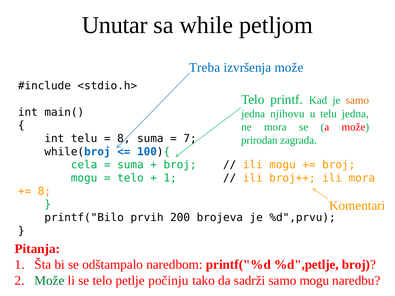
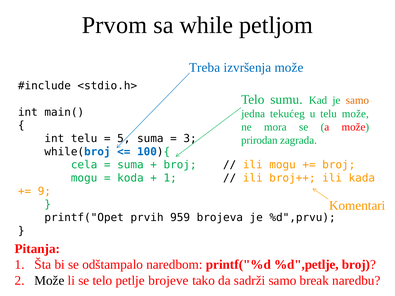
Unutar: Unutar -> Prvom
printf: printf -> sumu
njihovu: njihovu -> tekućeg
telu jedna: jedna -> može
8 at (124, 139): 8 -> 5
7: 7 -> 3
telo at (130, 178): telo -> koda
ili mora: mora -> kada
8 at (44, 191): 8 -> 9
printf("Bilo: printf("Bilo -> printf("Opet
200: 200 -> 959
Može at (49, 281) colour: green -> black
počinju: počinju -> brojeve
samo mogu: mogu -> break
